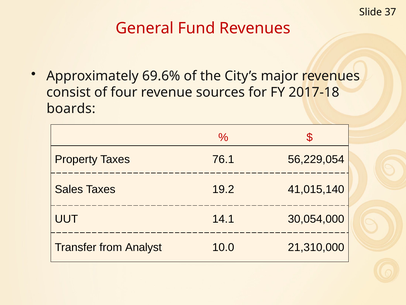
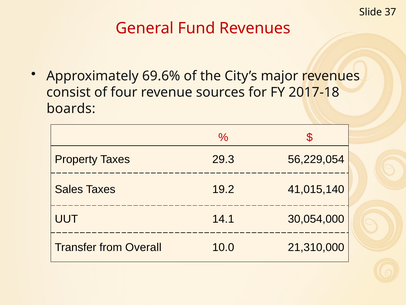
76.1: 76.1 -> 29.3
Analyst: Analyst -> Overall
